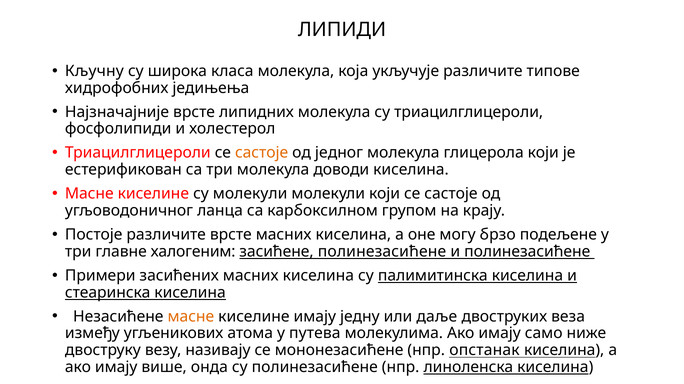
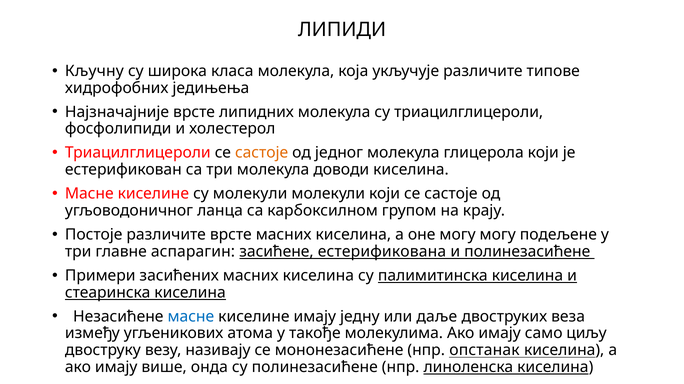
могу брзо: брзо -> могу
халогеним: халогеним -> аспарагин
засићене полинезасићене: полинезасићене -> естерификована
масне colour: orange -> blue
путева: путева -> такође
ниже: ниже -> циљу
